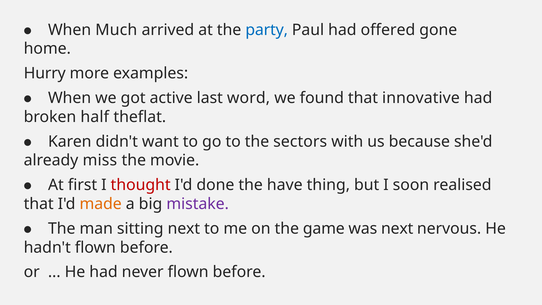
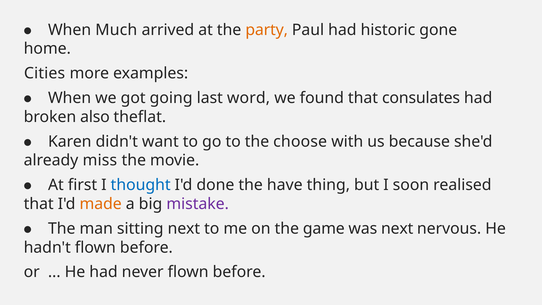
party colour: blue -> orange
offered: offered -> historic
Hurry: Hurry -> Cities
active: active -> going
innovative: innovative -> consulates
half: half -> also
sectors: sectors -> choose
thought colour: red -> blue
